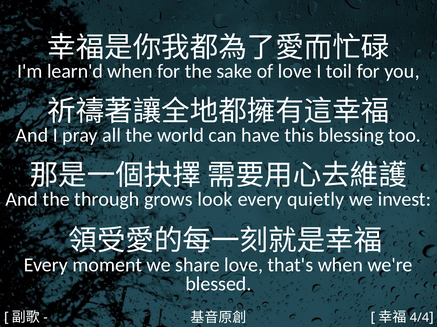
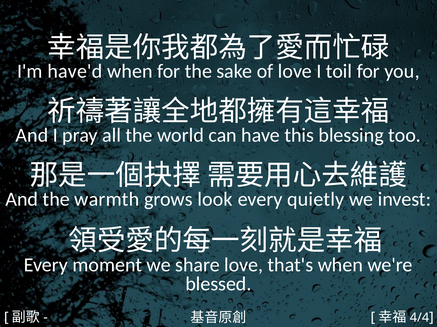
learn'd: learn'd -> have'd
through: through -> warmth
